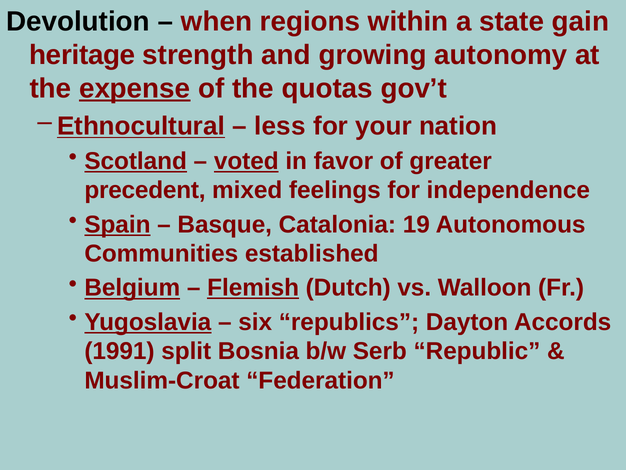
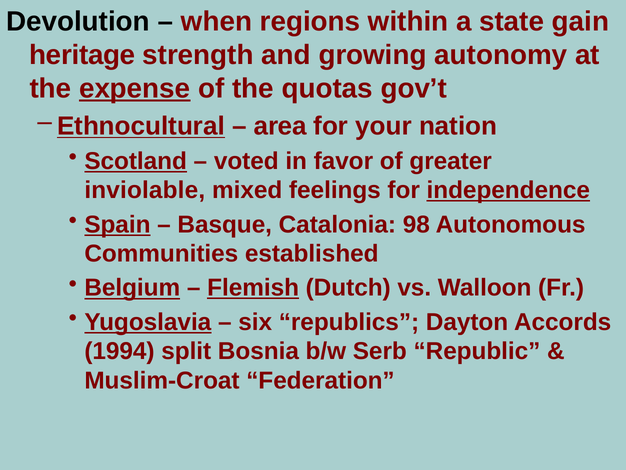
less: less -> area
voted underline: present -> none
precedent: precedent -> inviolable
independence underline: none -> present
19: 19 -> 98
1991: 1991 -> 1994
